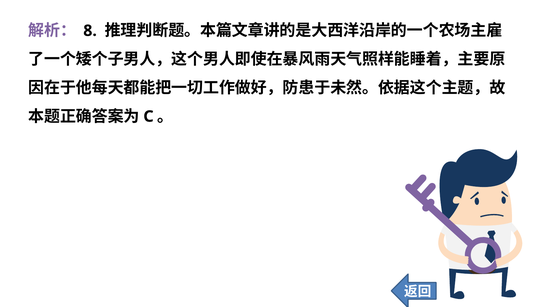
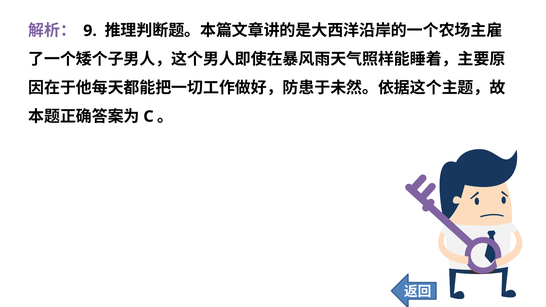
8: 8 -> 9
